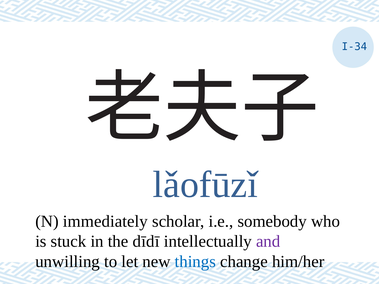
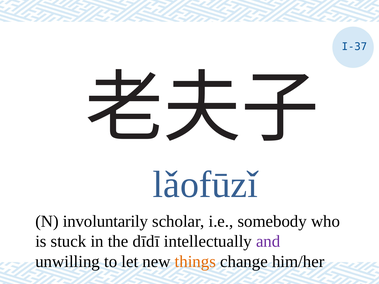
I-34: I-34 -> I-37
immediately: immediately -> involuntarily
things colour: blue -> orange
